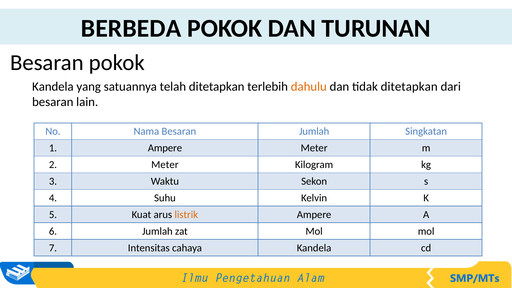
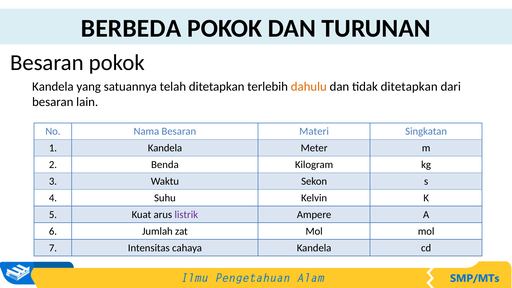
Besaran Jumlah: Jumlah -> Materi
1 Ampere: Ampere -> Kandela
2 Meter: Meter -> Benda
listrik colour: orange -> purple
